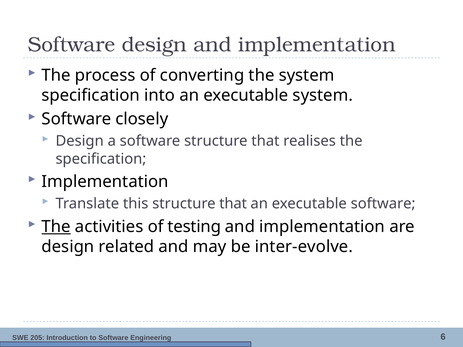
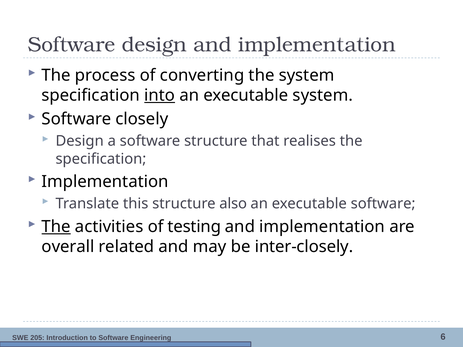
into underline: none -> present
this structure that: that -> also
design at (68, 247): design -> overall
inter-evolve: inter-evolve -> inter-closely
